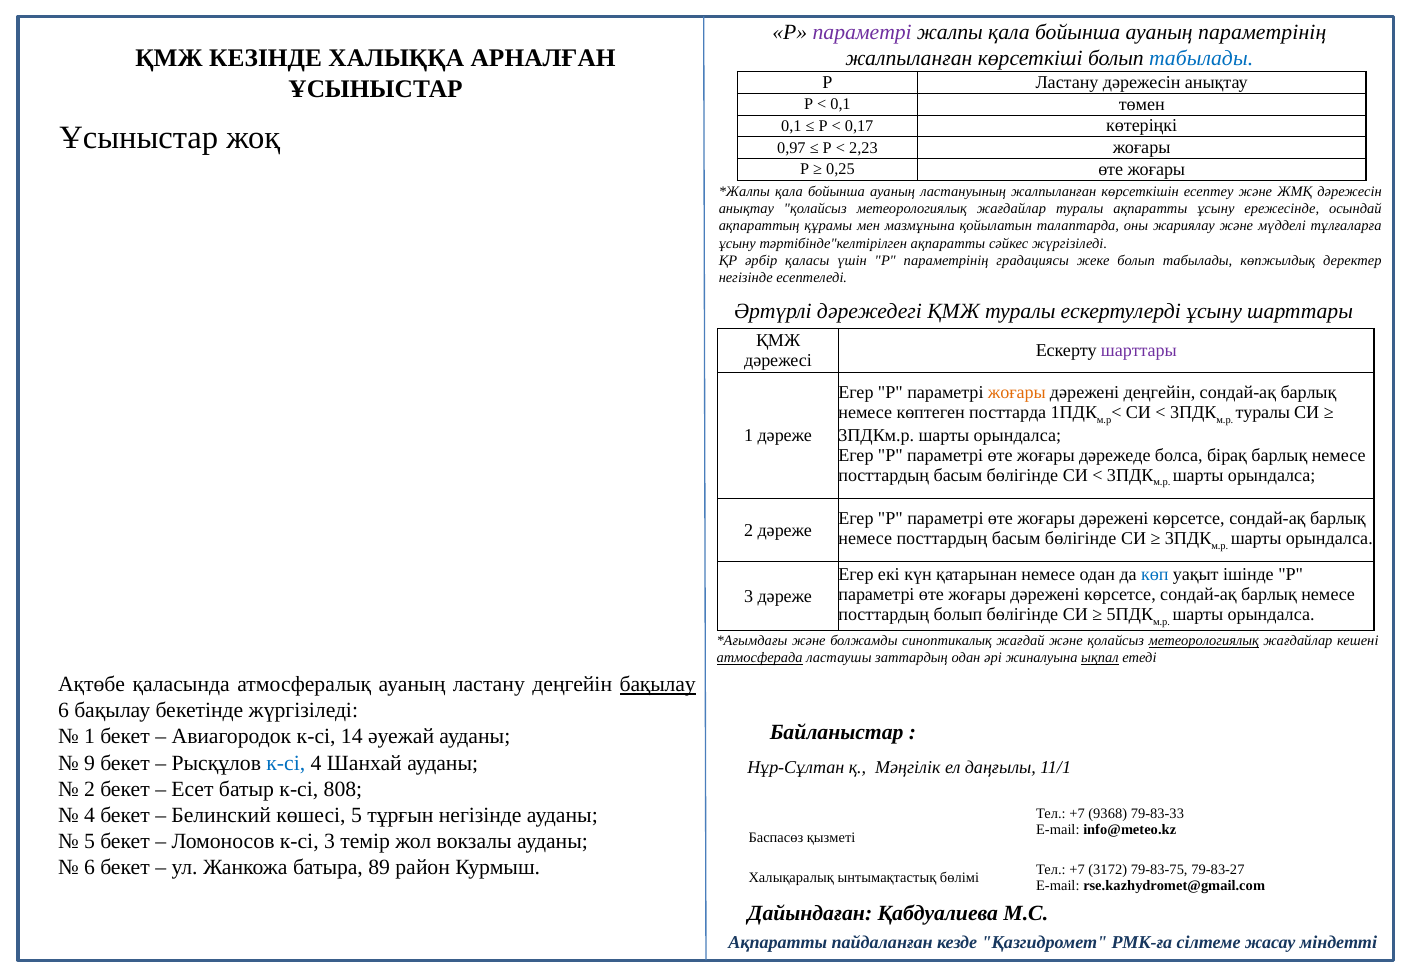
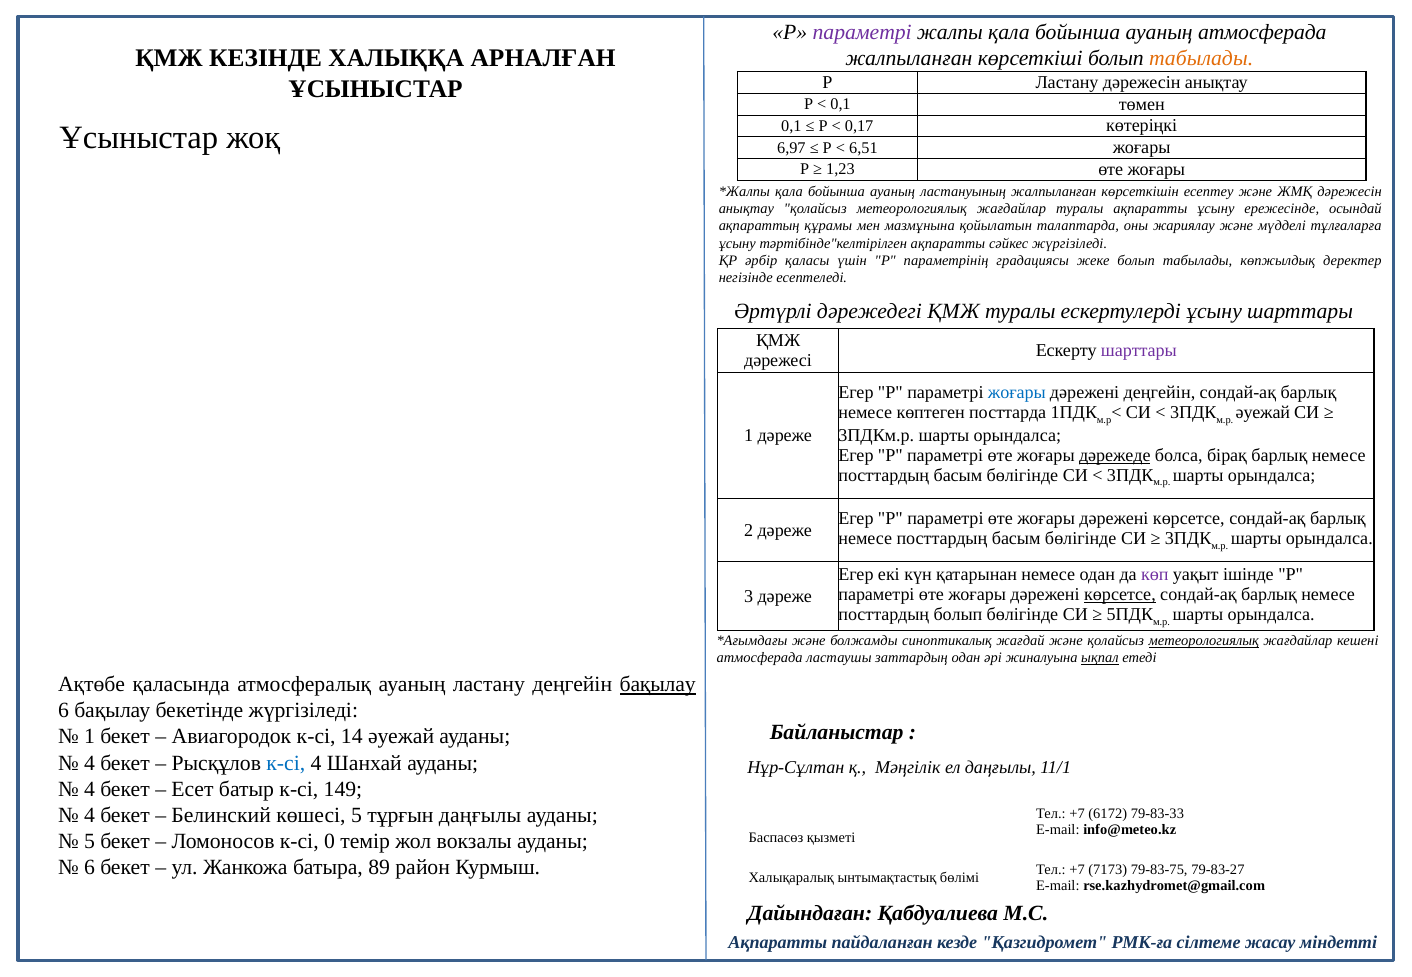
ауаның параметрінің: параметрінің -> атмосферада
табылады at (1201, 58) colour: blue -> orange
0,97: 0,97 -> 6,97
2,23: 2,23 -> 6,51
0,25: 0,25 -> 1,23
жоғары at (1017, 393) colour: orange -> blue
туралы at (1263, 413): туралы -> әуежай
дәрежеде underline: none -> present
көп colour: blue -> purple
көрсетсе at (1120, 595) underline: none -> present
атмосферада at (760, 658) underline: present -> none
9 at (90, 763): 9 -> 4
2 at (90, 789): 2 -> 4
808: 808 -> 149
тұрғын негізінде: негізінде -> даңғылы
9368: 9368 -> 6172
к-сі 3: 3 -> 0
3172: 3172 -> 7173
